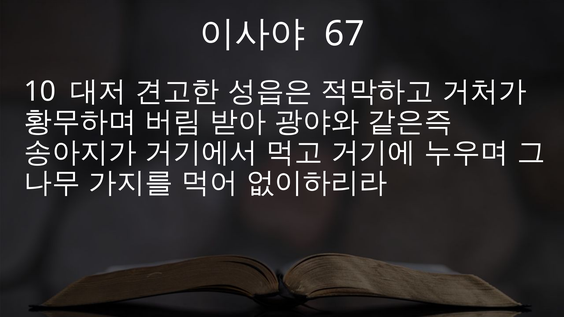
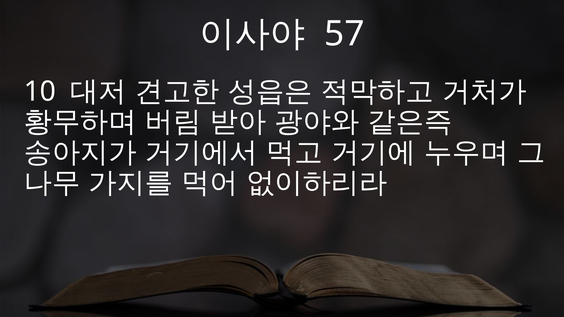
67: 67 -> 57
